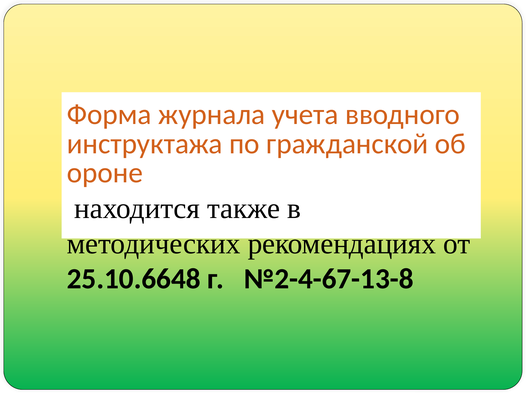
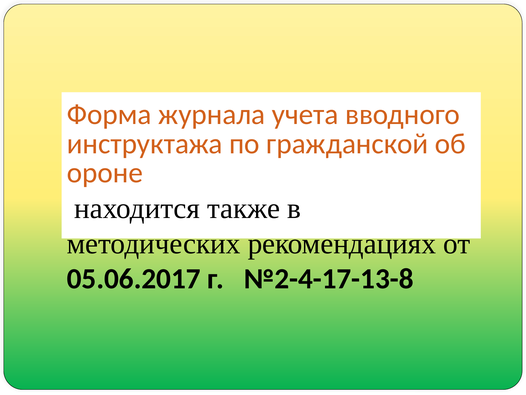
25.10.6648: 25.10.6648 -> 05.06.2017
№2-4-67-13-8: №2-4-67-13-8 -> №2-4-17-13-8
